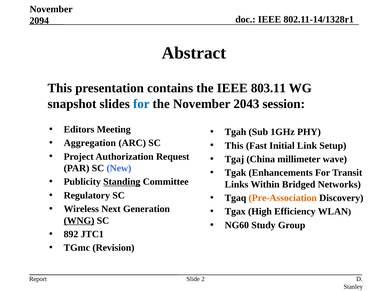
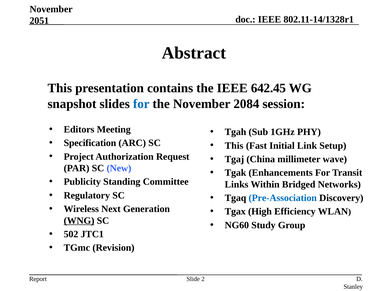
2094: 2094 -> 2051
803.11: 803.11 -> 642.45
2043: 2043 -> 2084
Aggregation: Aggregation -> Specification
Standing underline: present -> none
Pre-Association colour: orange -> blue
892: 892 -> 502
